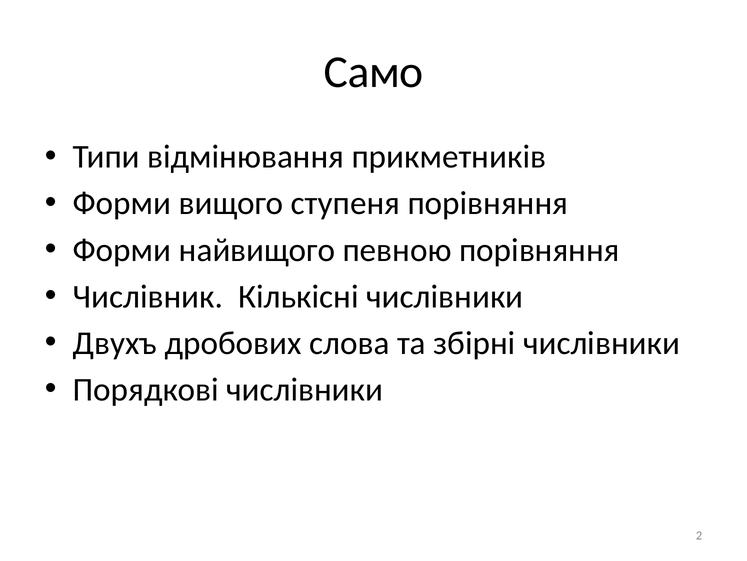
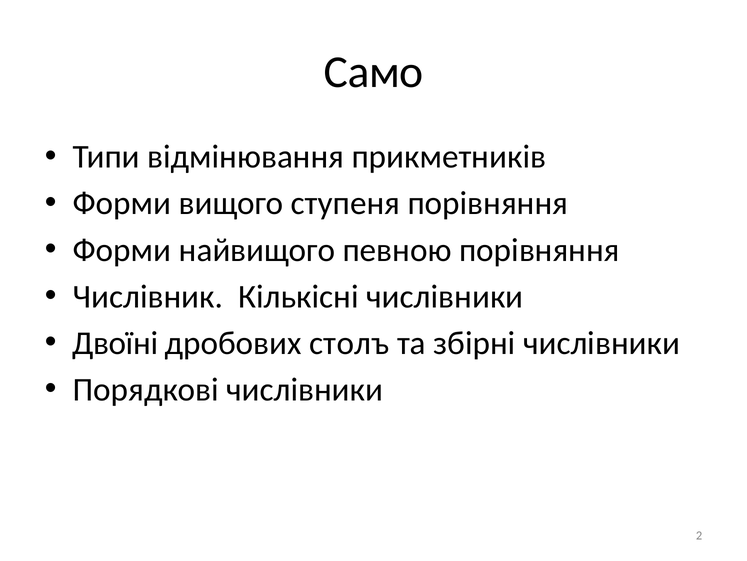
Двухъ: Двухъ -> Двоїні
слова: слова -> столъ
